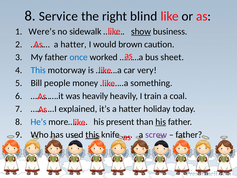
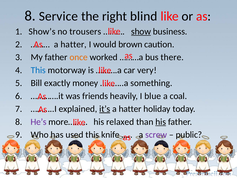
Were’s: Were’s -> Show’s
sidewalk: sidewalk -> trousers
once colour: blue -> orange
sheet: sheet -> there
people: people -> exactly
was heavily: heavily -> friends
train: train -> blue
it’s underline: none -> present
He’s colour: blue -> purple
present: present -> relaxed
this at (92, 135) underline: present -> none
father at (189, 135): father -> public
